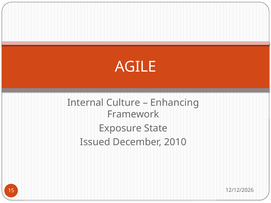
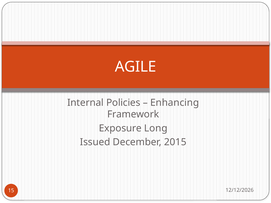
Culture: Culture -> Policies
State: State -> Long
2010: 2010 -> 2015
